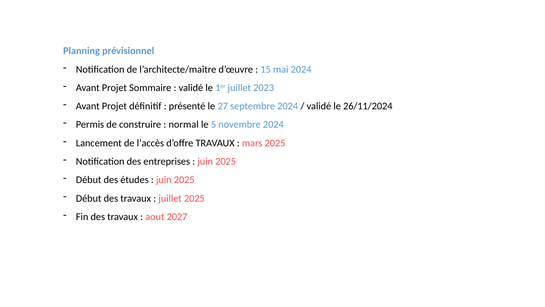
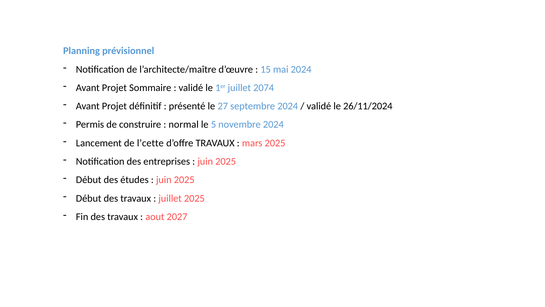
2023: 2023 -> 2074
l’accès: l’accès -> l’cette
